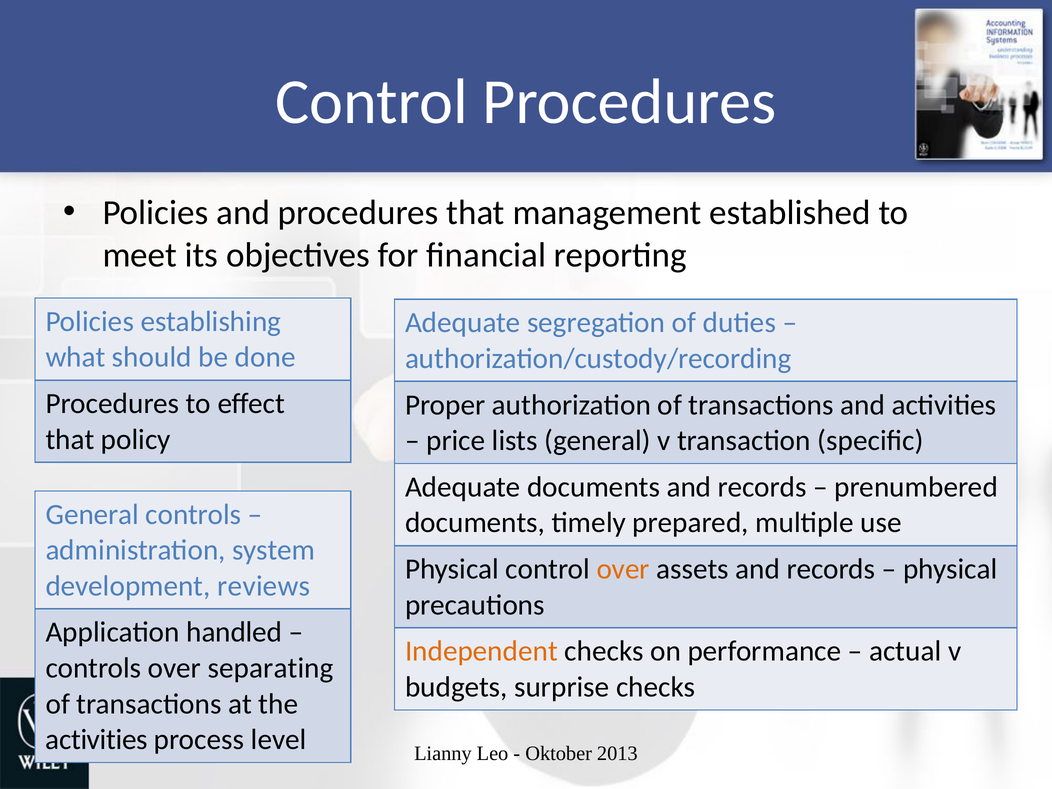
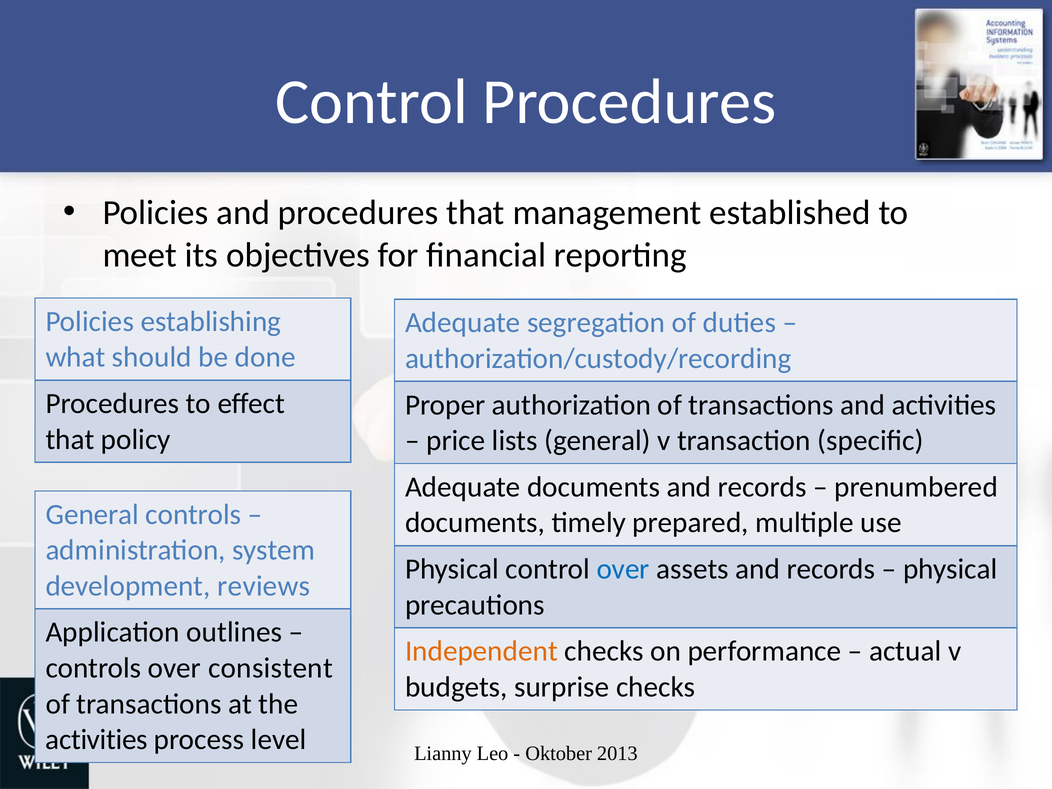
over at (623, 569) colour: orange -> blue
handled: handled -> outlines
separating: separating -> consistent
